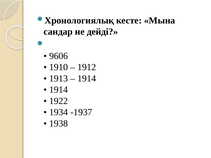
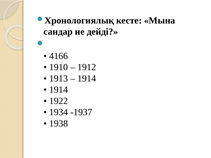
9606: 9606 -> 4166
